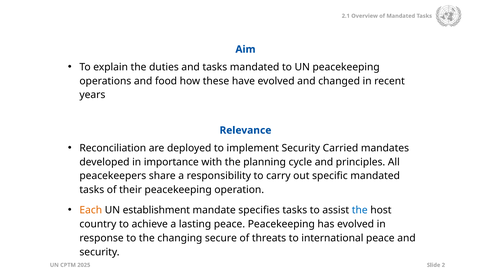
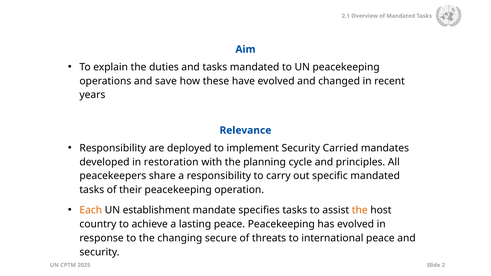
food: food -> save
Reconciliation at (113, 148): Reconciliation -> Responsibility
importance: importance -> restoration
the at (360, 210) colour: blue -> orange
